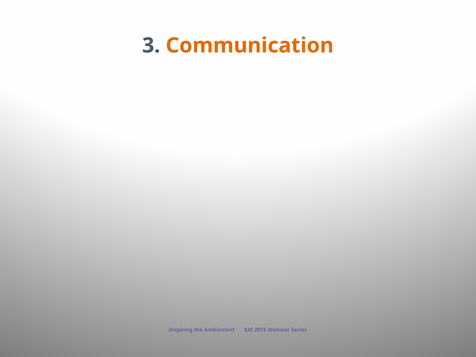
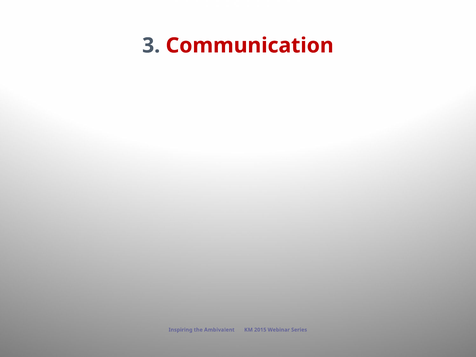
Communication colour: orange -> red
